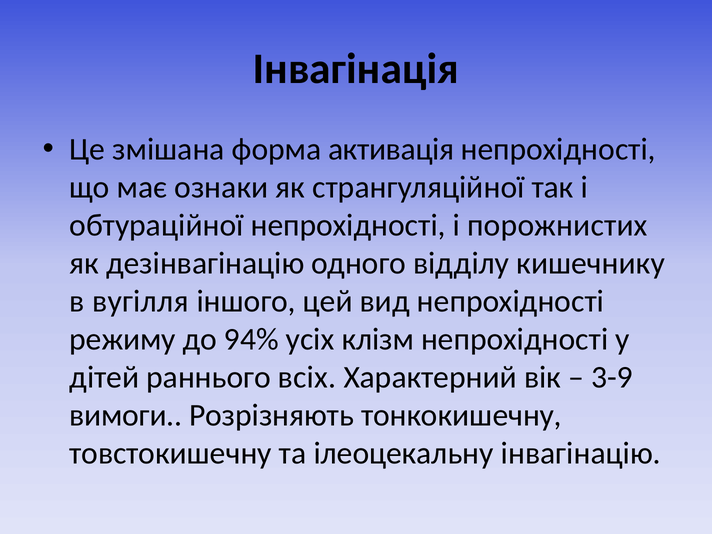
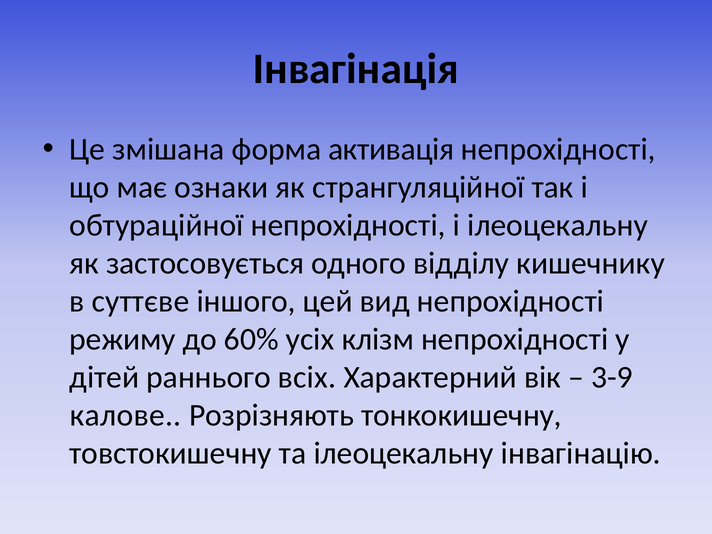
і порожнистих: порожнистих -> ілеоцекальну
дезінвагінацію: дезінвагінацію -> застосовується
вугілля: вугілля -> суттєве
94%: 94% -> 60%
вимоги: вимоги -> калове
